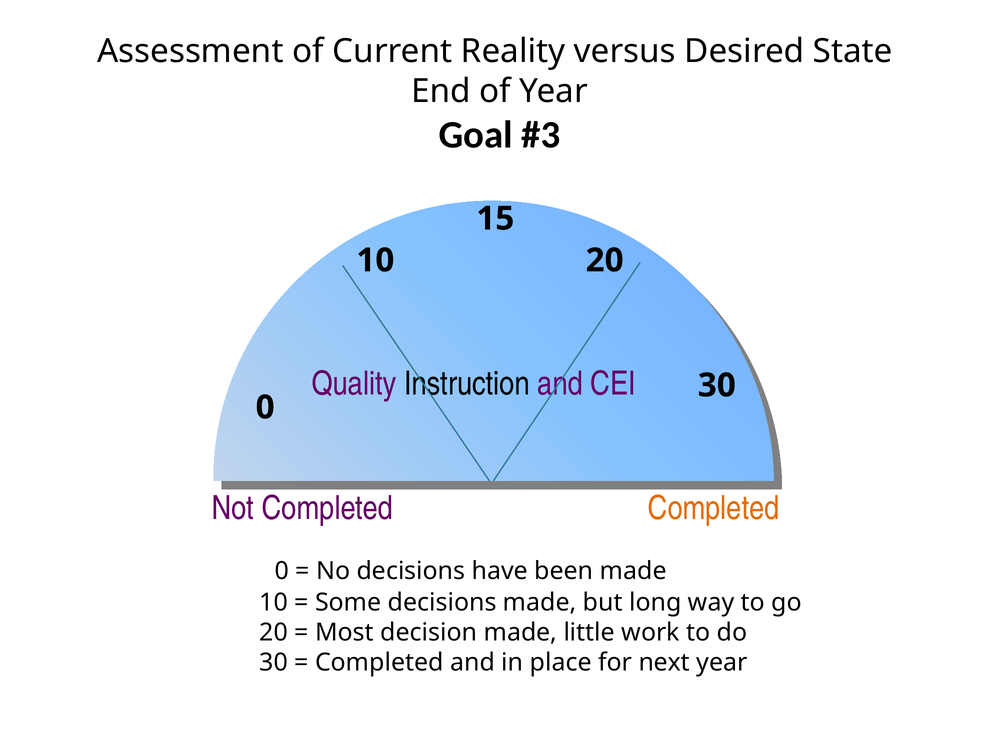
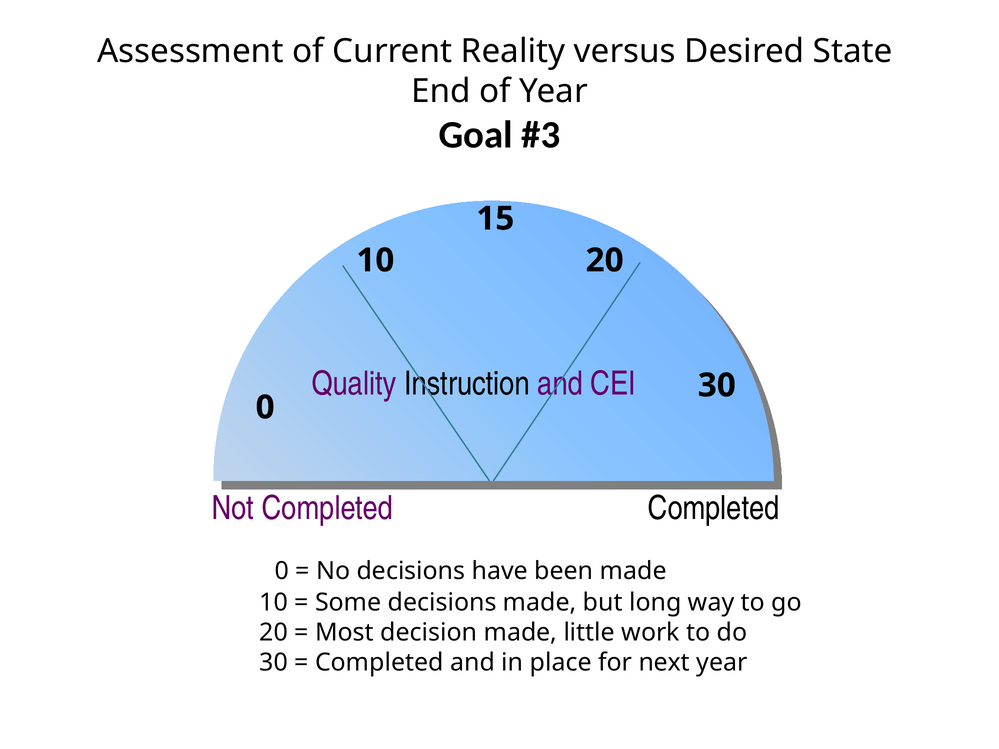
Completed at (714, 508) colour: orange -> black
